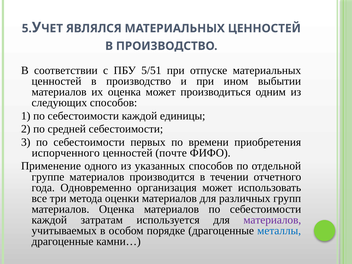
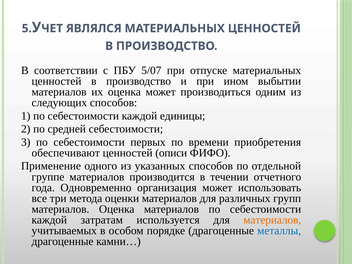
5/51: 5/51 -> 5/07
испорченного: испорченного -> обеспечивают
почте: почте -> описи
материалов at (272, 220) colour: purple -> orange
